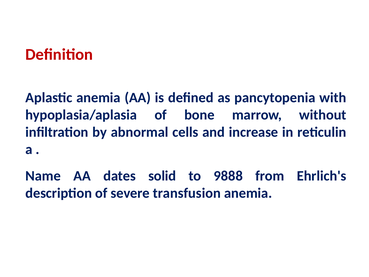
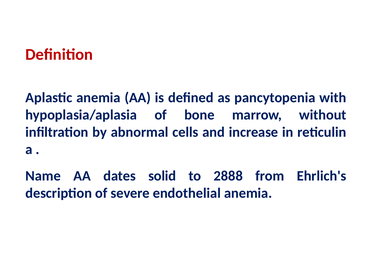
9888: 9888 -> 2888
transfusion: transfusion -> endothelial
